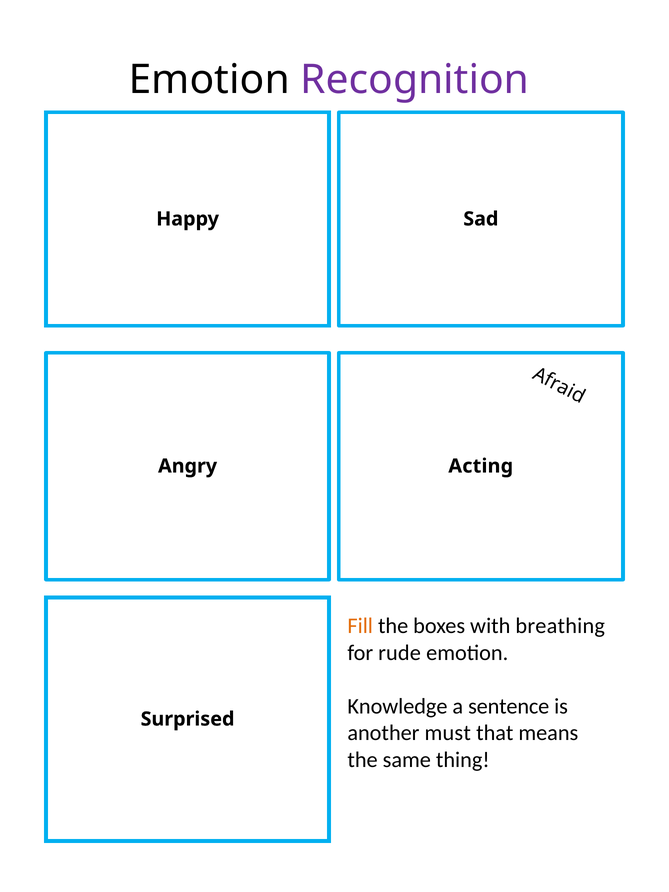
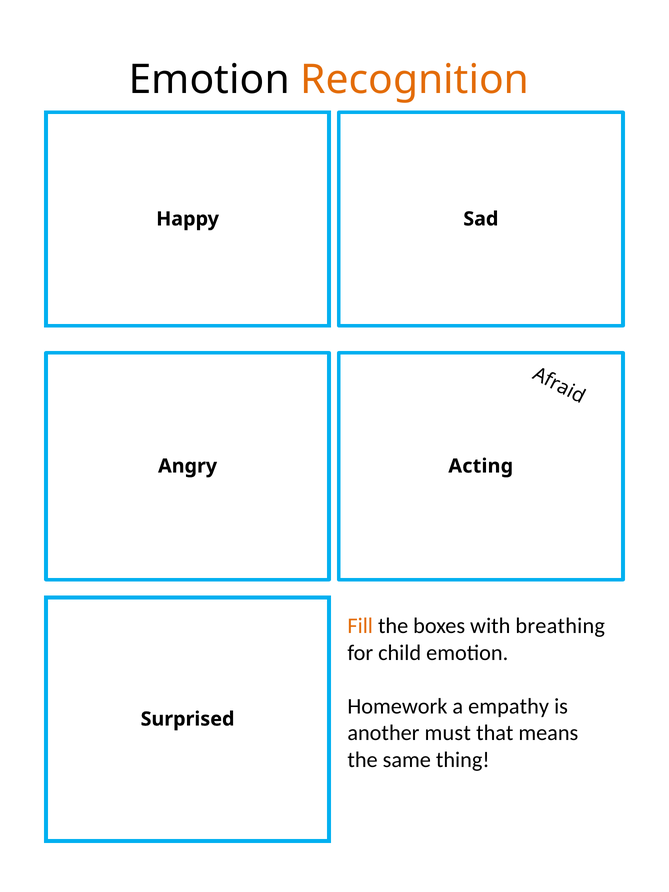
Recognition colour: purple -> orange
rude: rude -> child
Knowledge: Knowledge -> Homework
sentence: sentence -> empathy
